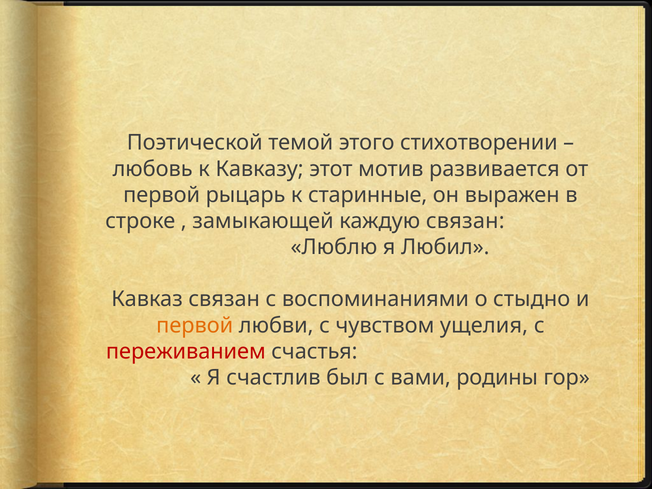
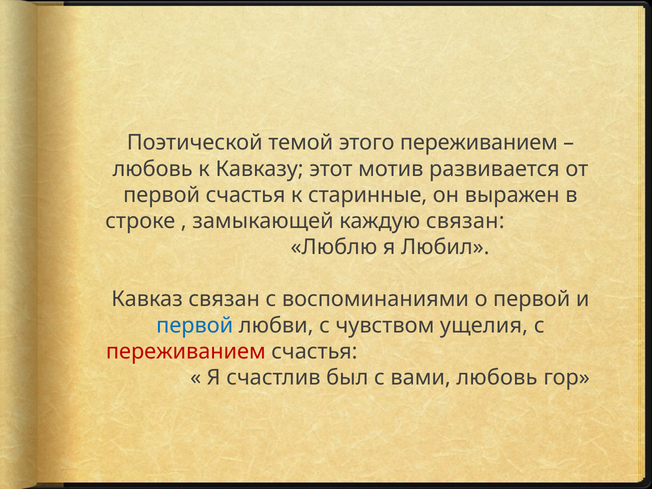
этого стихотворении: стихотворении -> переживанием
первой рыцарь: рыцарь -> счастья
о стыдно: стыдно -> первой
первой at (195, 325) colour: orange -> blue
вами родины: родины -> любовь
